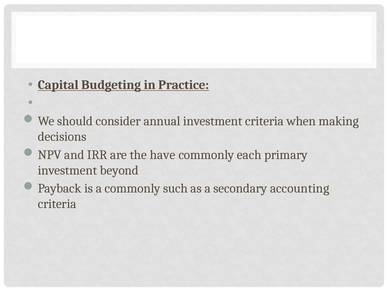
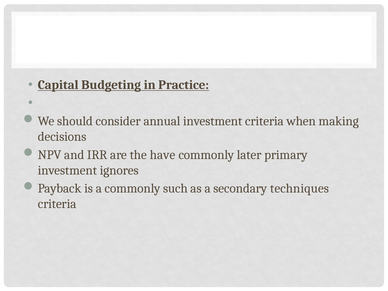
each: each -> later
beyond: beyond -> ignores
accounting: accounting -> techniques
